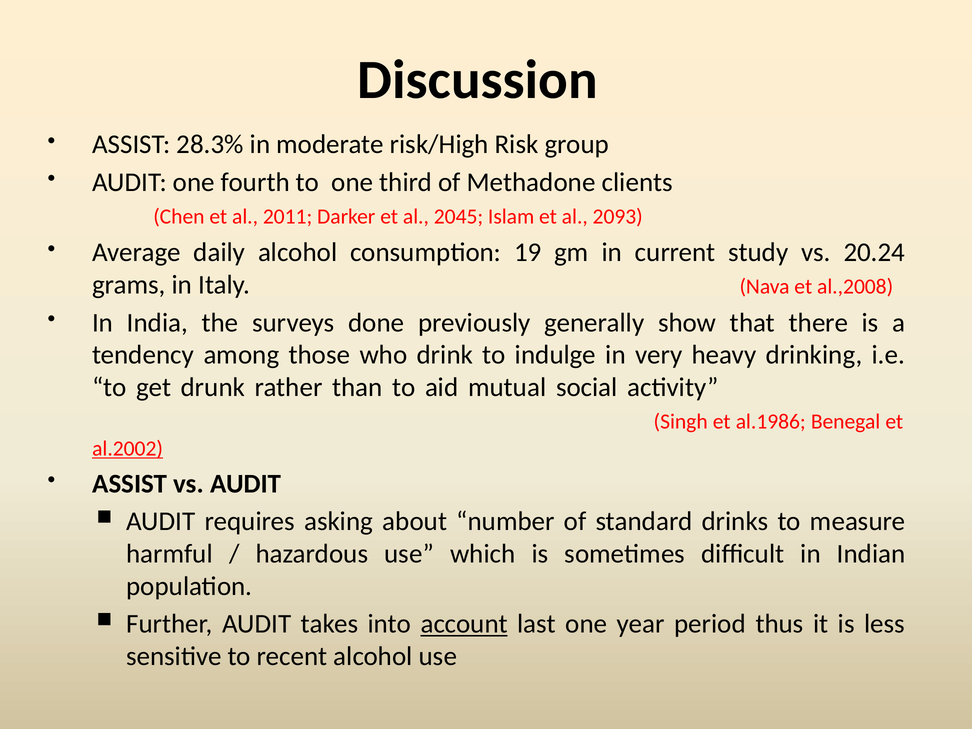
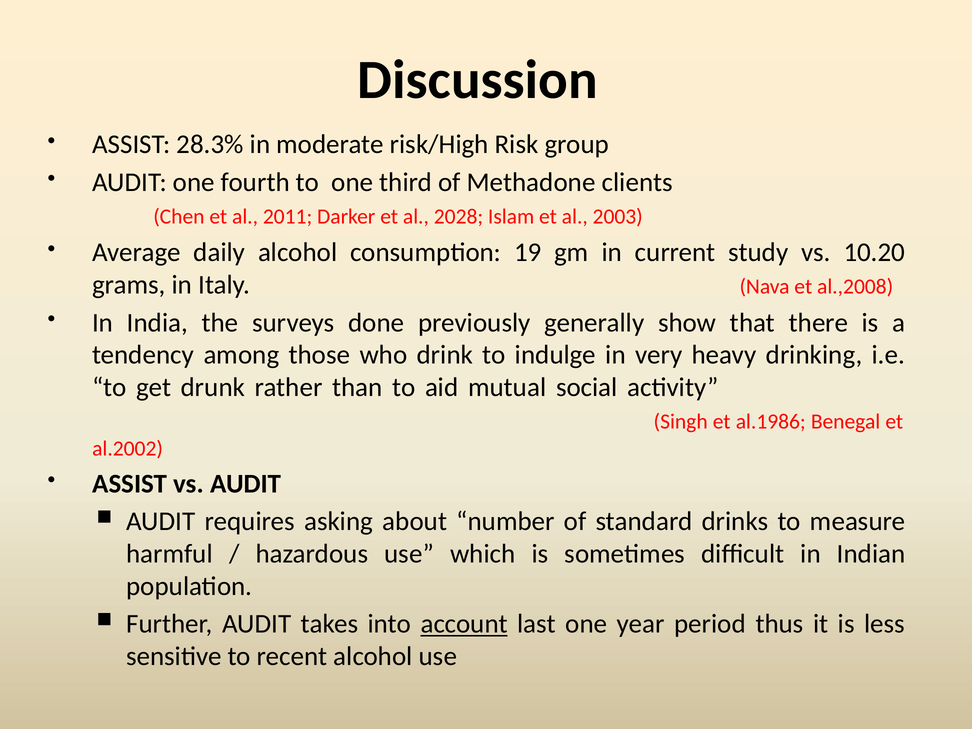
2045: 2045 -> 2028
2093: 2093 -> 2003
20.24: 20.24 -> 10.20
al.2002 underline: present -> none
